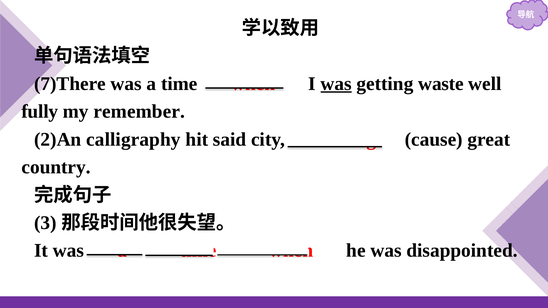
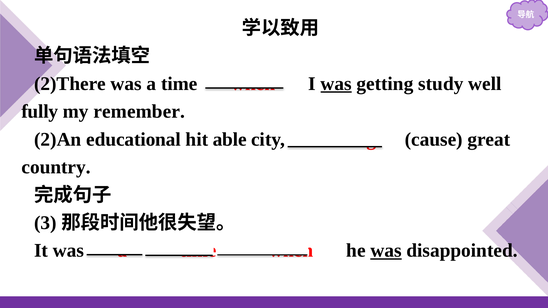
7)There: 7)There -> 2)There
waste: waste -> study
calligraphy: calligraphy -> educational
said: said -> able
was at (386, 251) underline: none -> present
